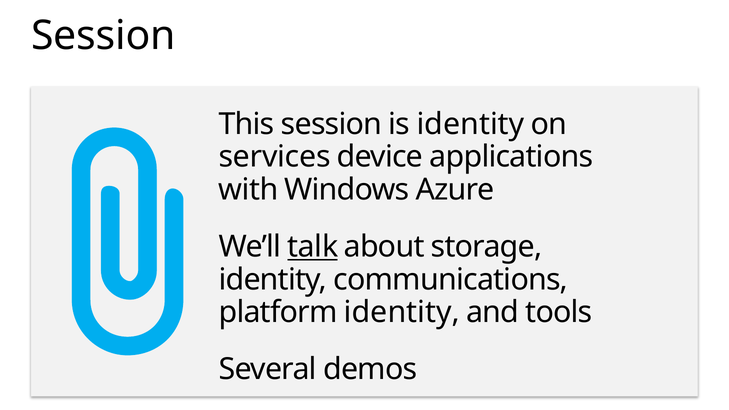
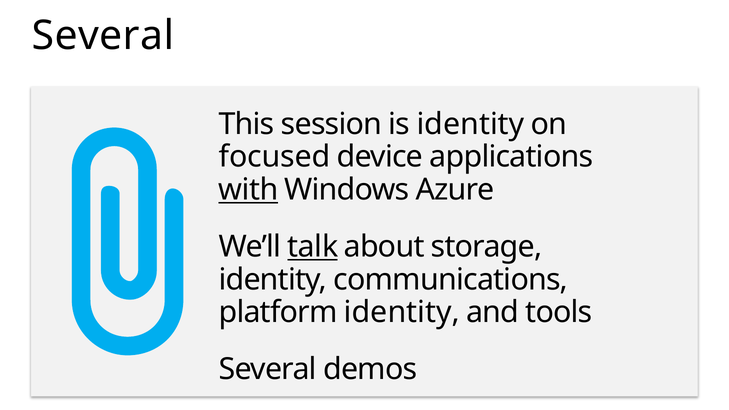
Session at (103, 36): Session -> Several
services: services -> focused
with underline: none -> present
